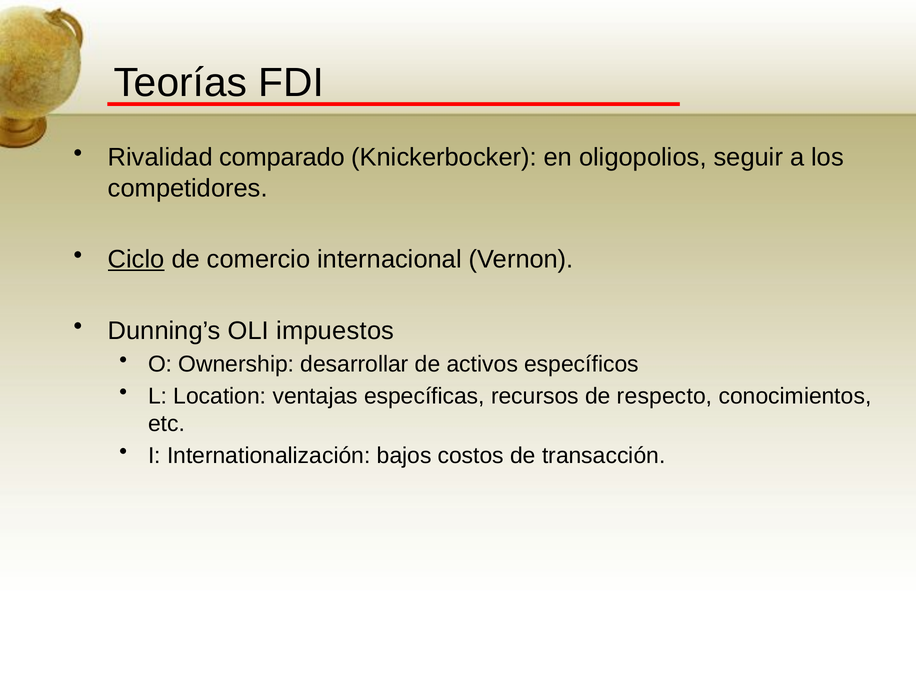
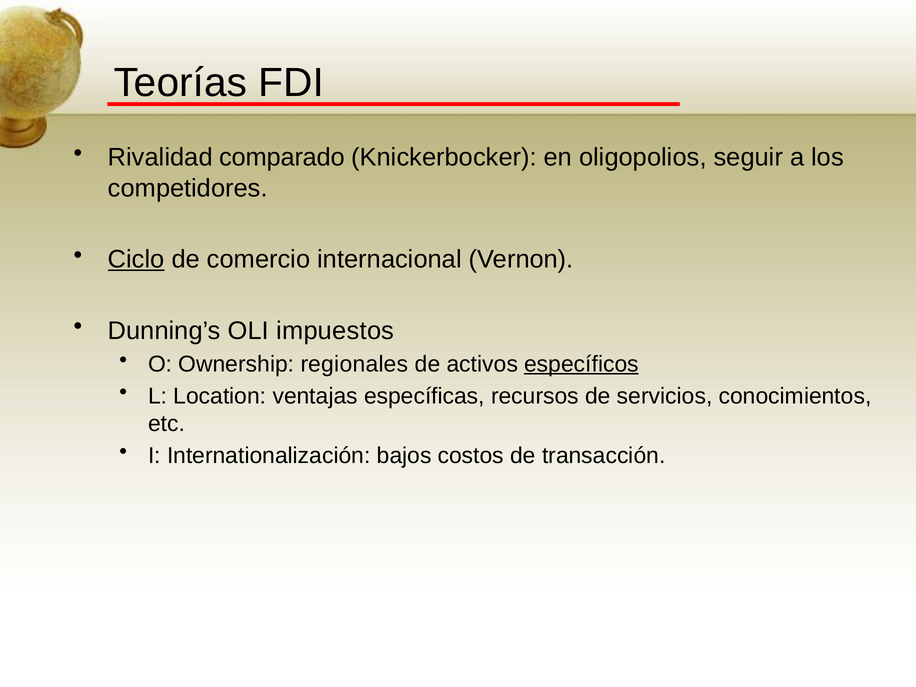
desarrollar: desarrollar -> regionales
específicos underline: none -> present
respecto: respecto -> servicios
